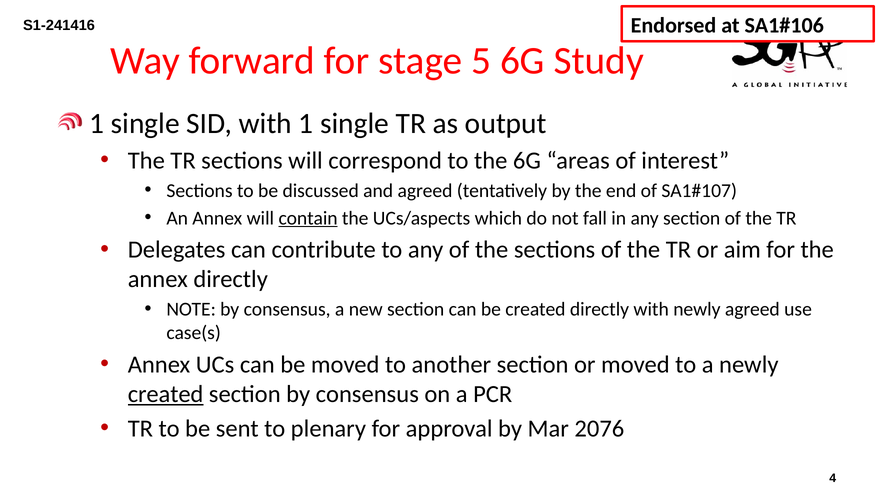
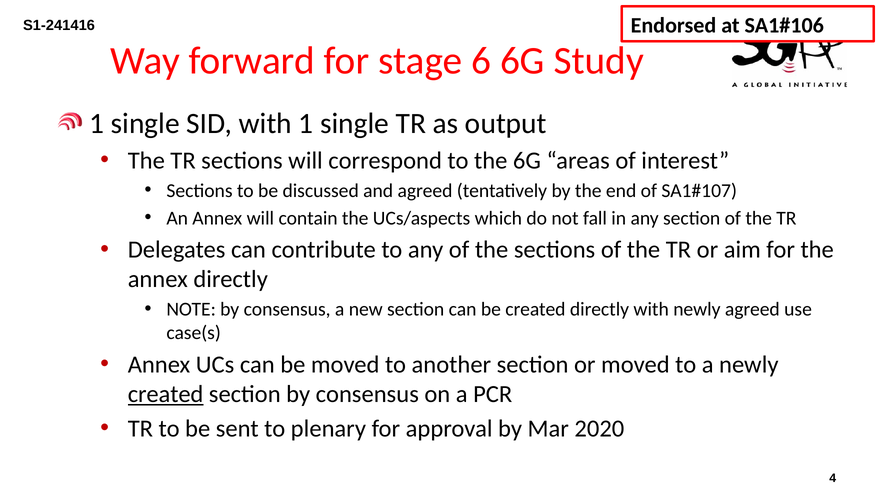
5: 5 -> 6
contain underline: present -> none
2076: 2076 -> 2020
